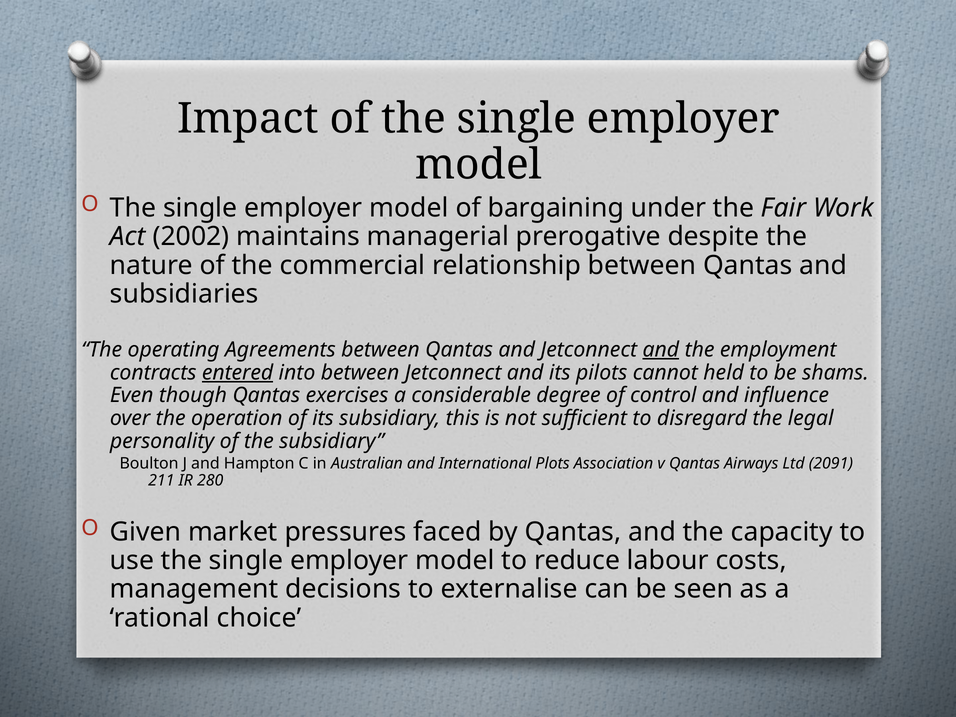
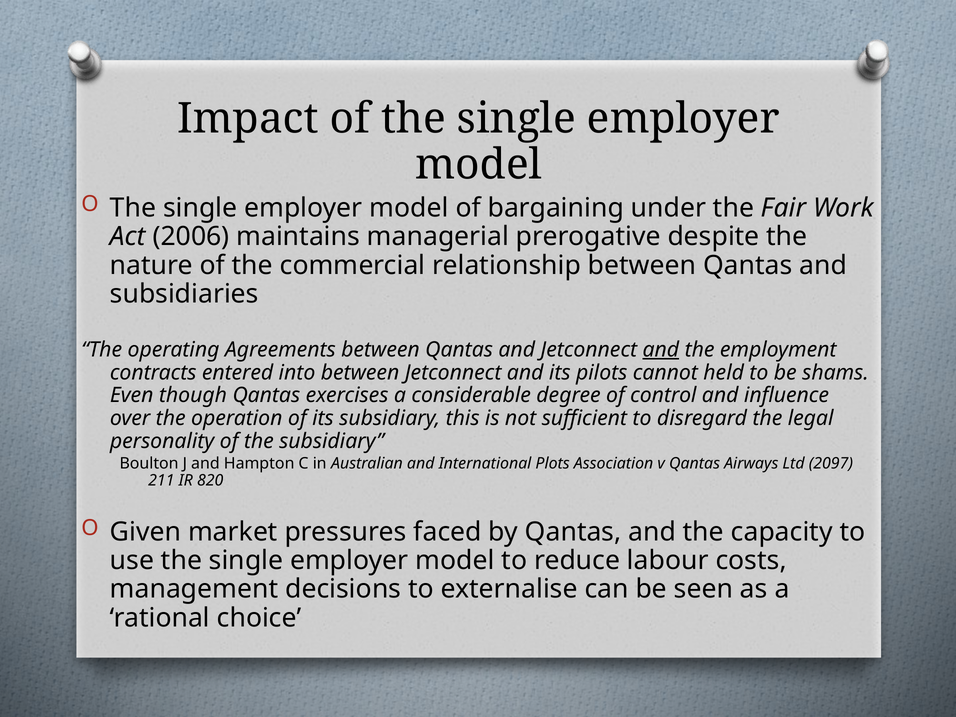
2002: 2002 -> 2006
entered underline: present -> none
2091: 2091 -> 2097
280: 280 -> 820
